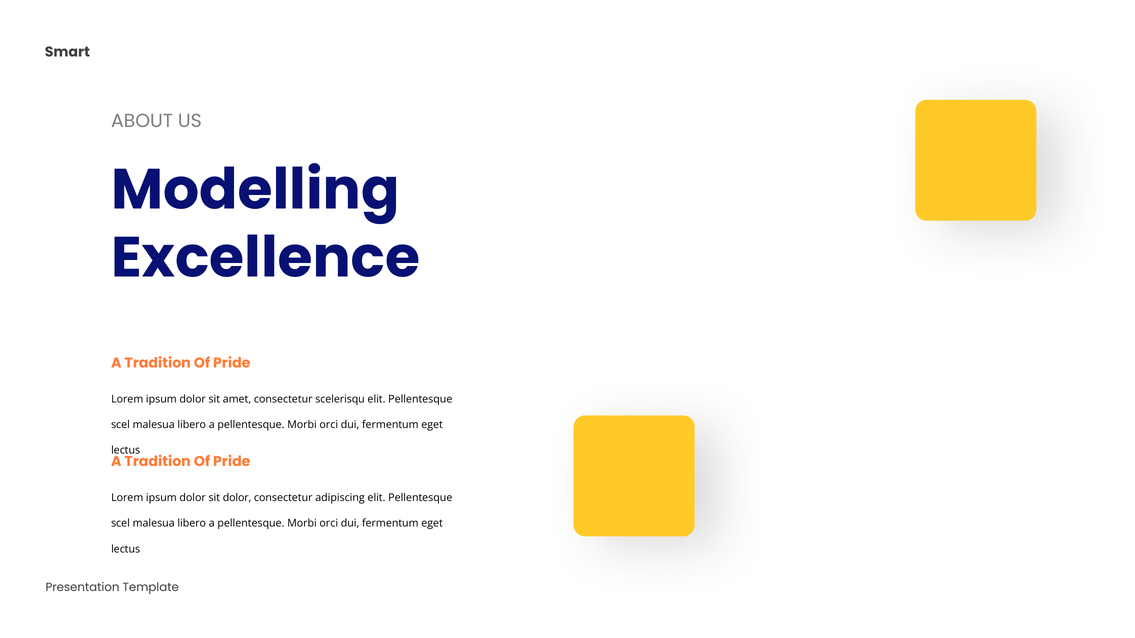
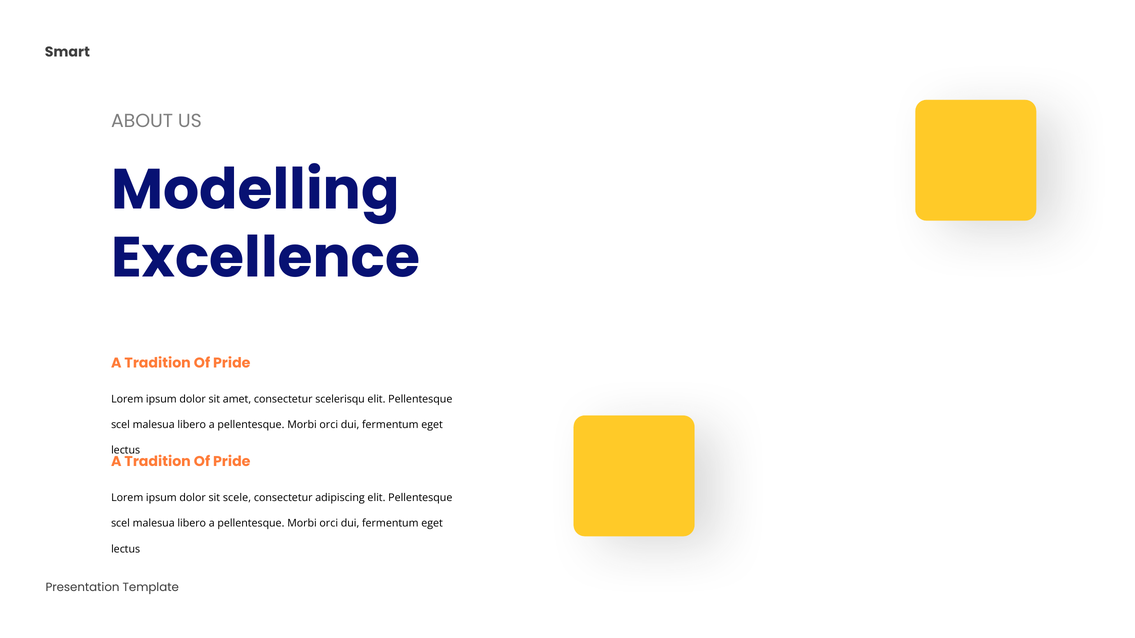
sit dolor: dolor -> scele
